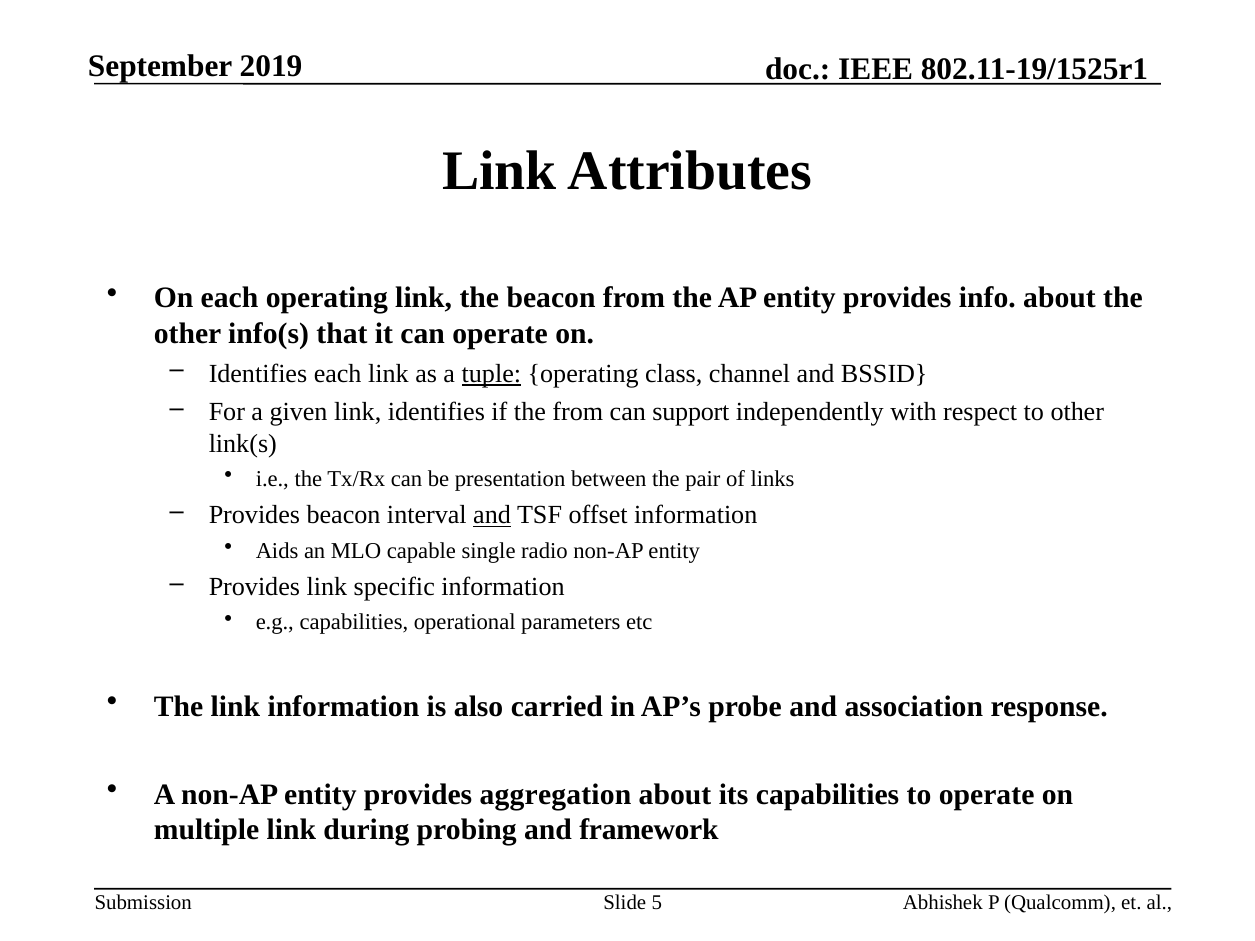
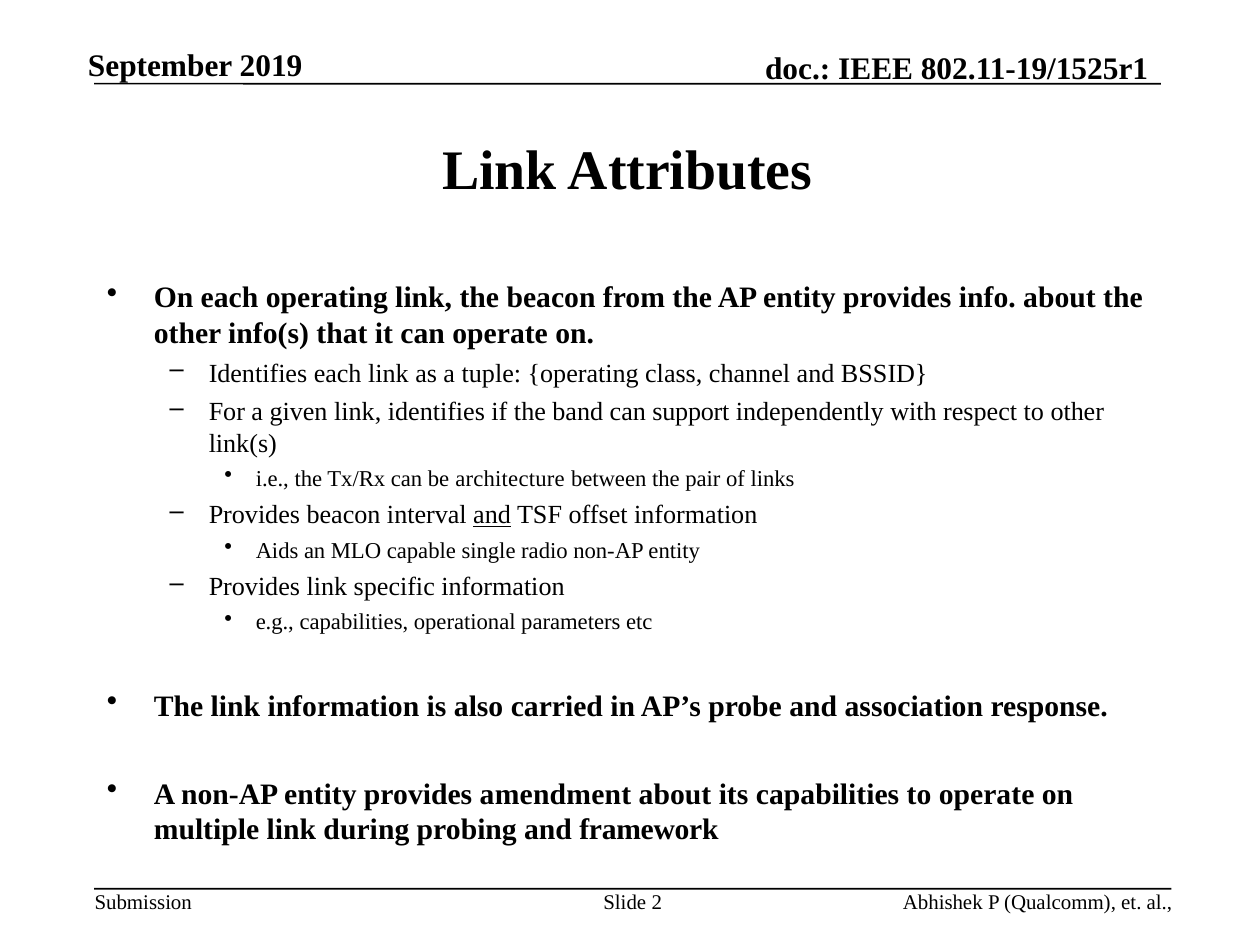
tuple underline: present -> none
the from: from -> band
presentation: presentation -> architecture
aggregation: aggregation -> amendment
5: 5 -> 2
